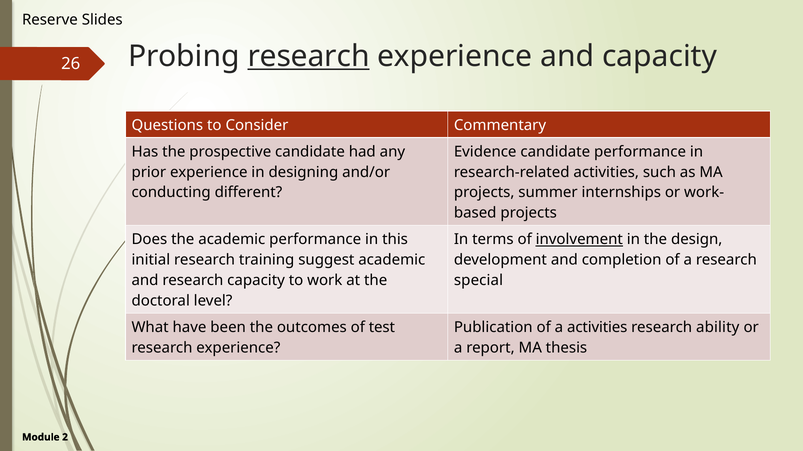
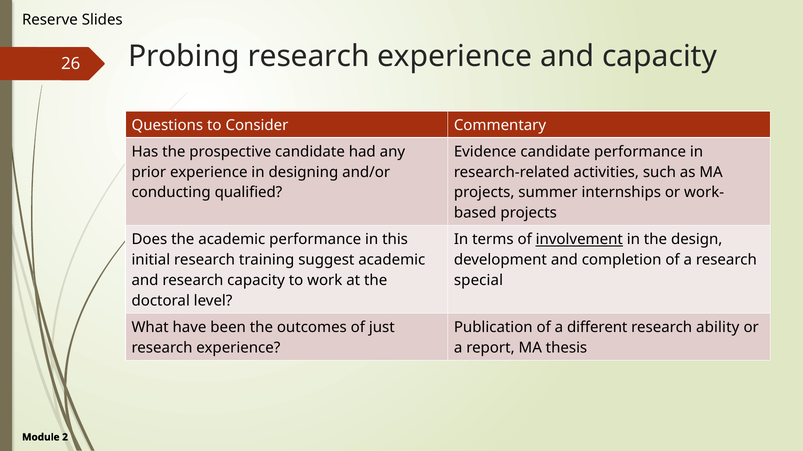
research at (309, 56) underline: present -> none
different: different -> qualified
test: test -> just
a activities: activities -> different
